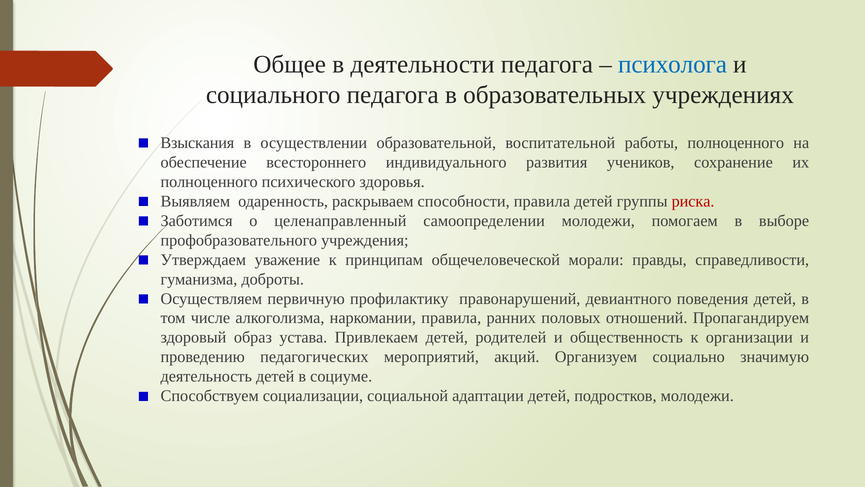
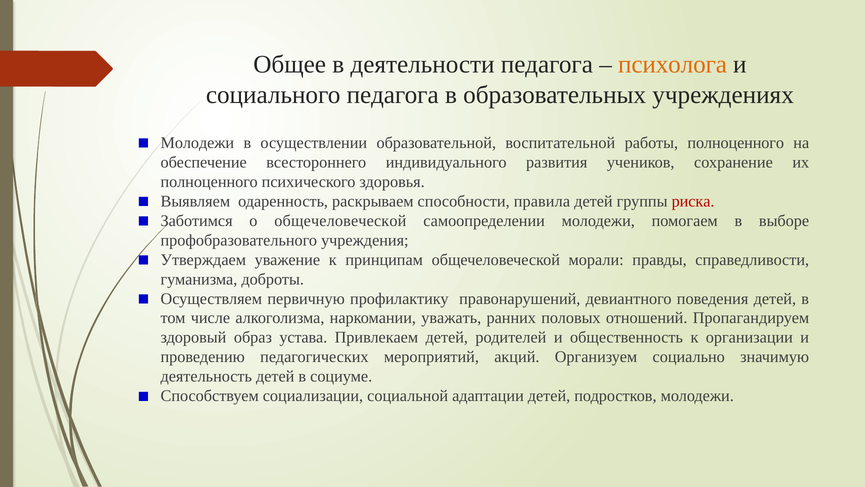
психолога colour: blue -> orange
Взыскания at (197, 143): Взыскания -> Молодежи
о целенаправленный: целенаправленный -> общечеловеческой
наркомании правила: правила -> уважать
